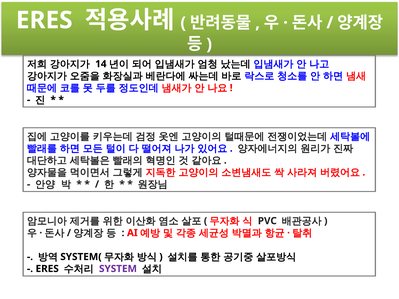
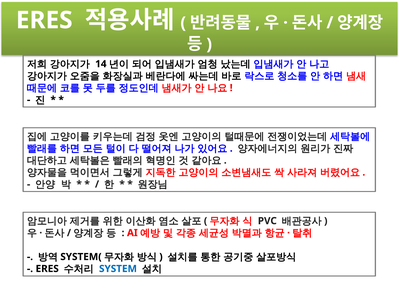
SYSTEM colour: purple -> blue
